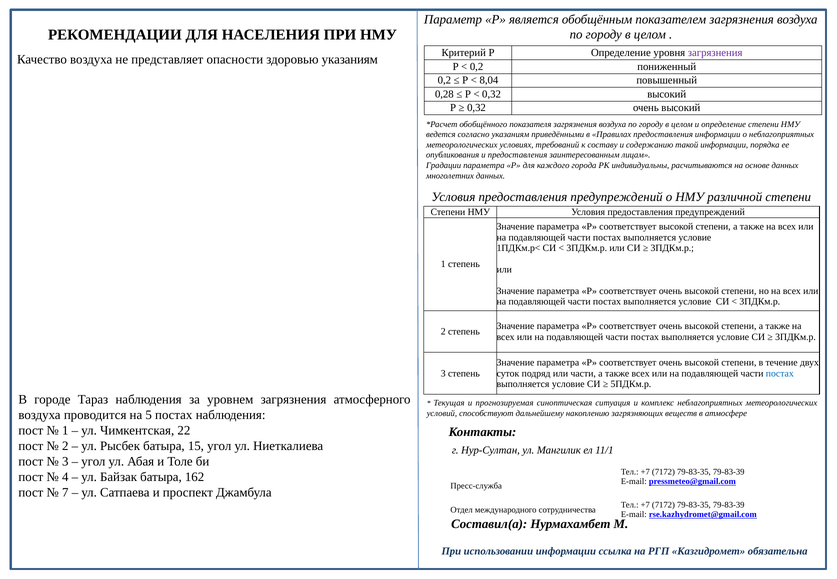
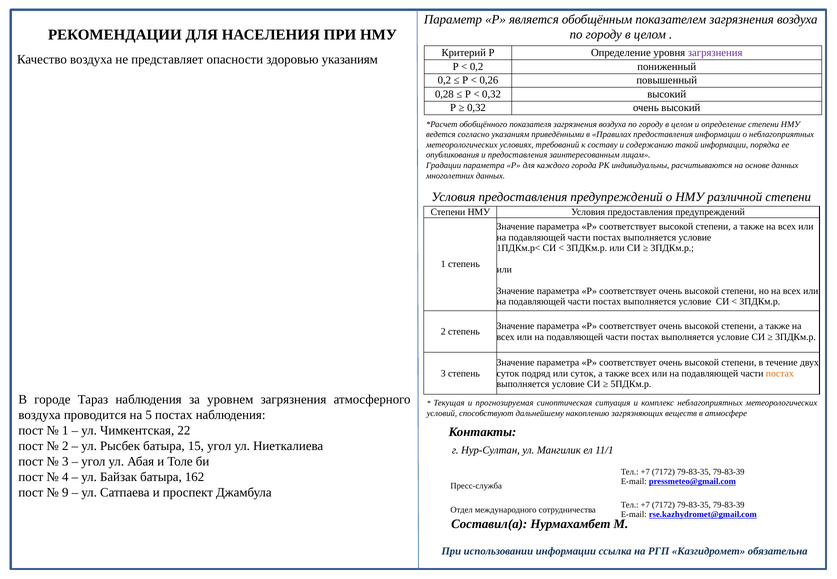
8,04: 8,04 -> 0,26
или части: части -> суток
постах at (780, 374) colour: blue -> orange
7: 7 -> 9
